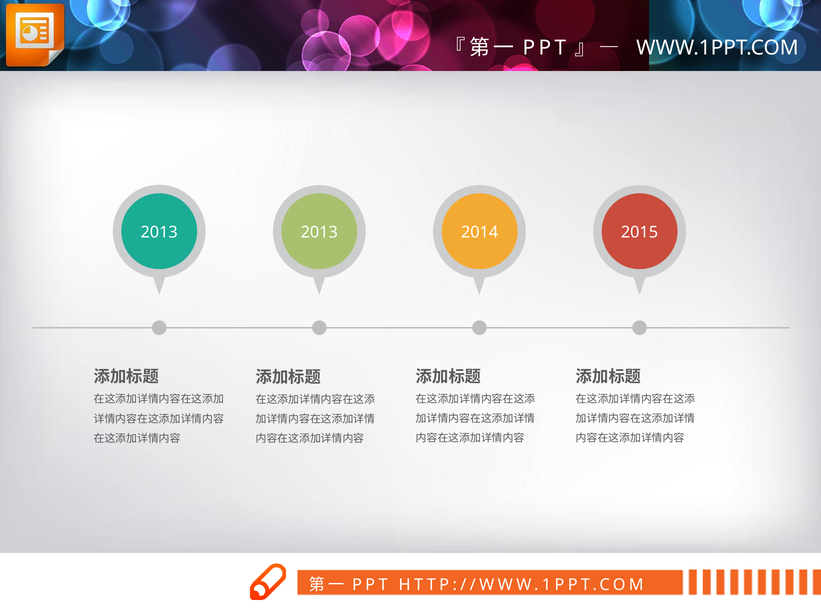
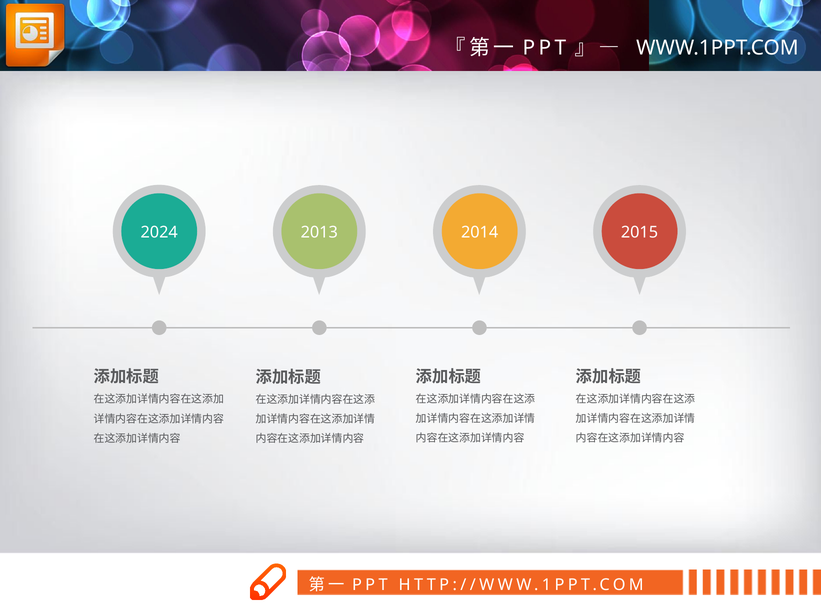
2013 at (159, 232): 2013 -> 2024
